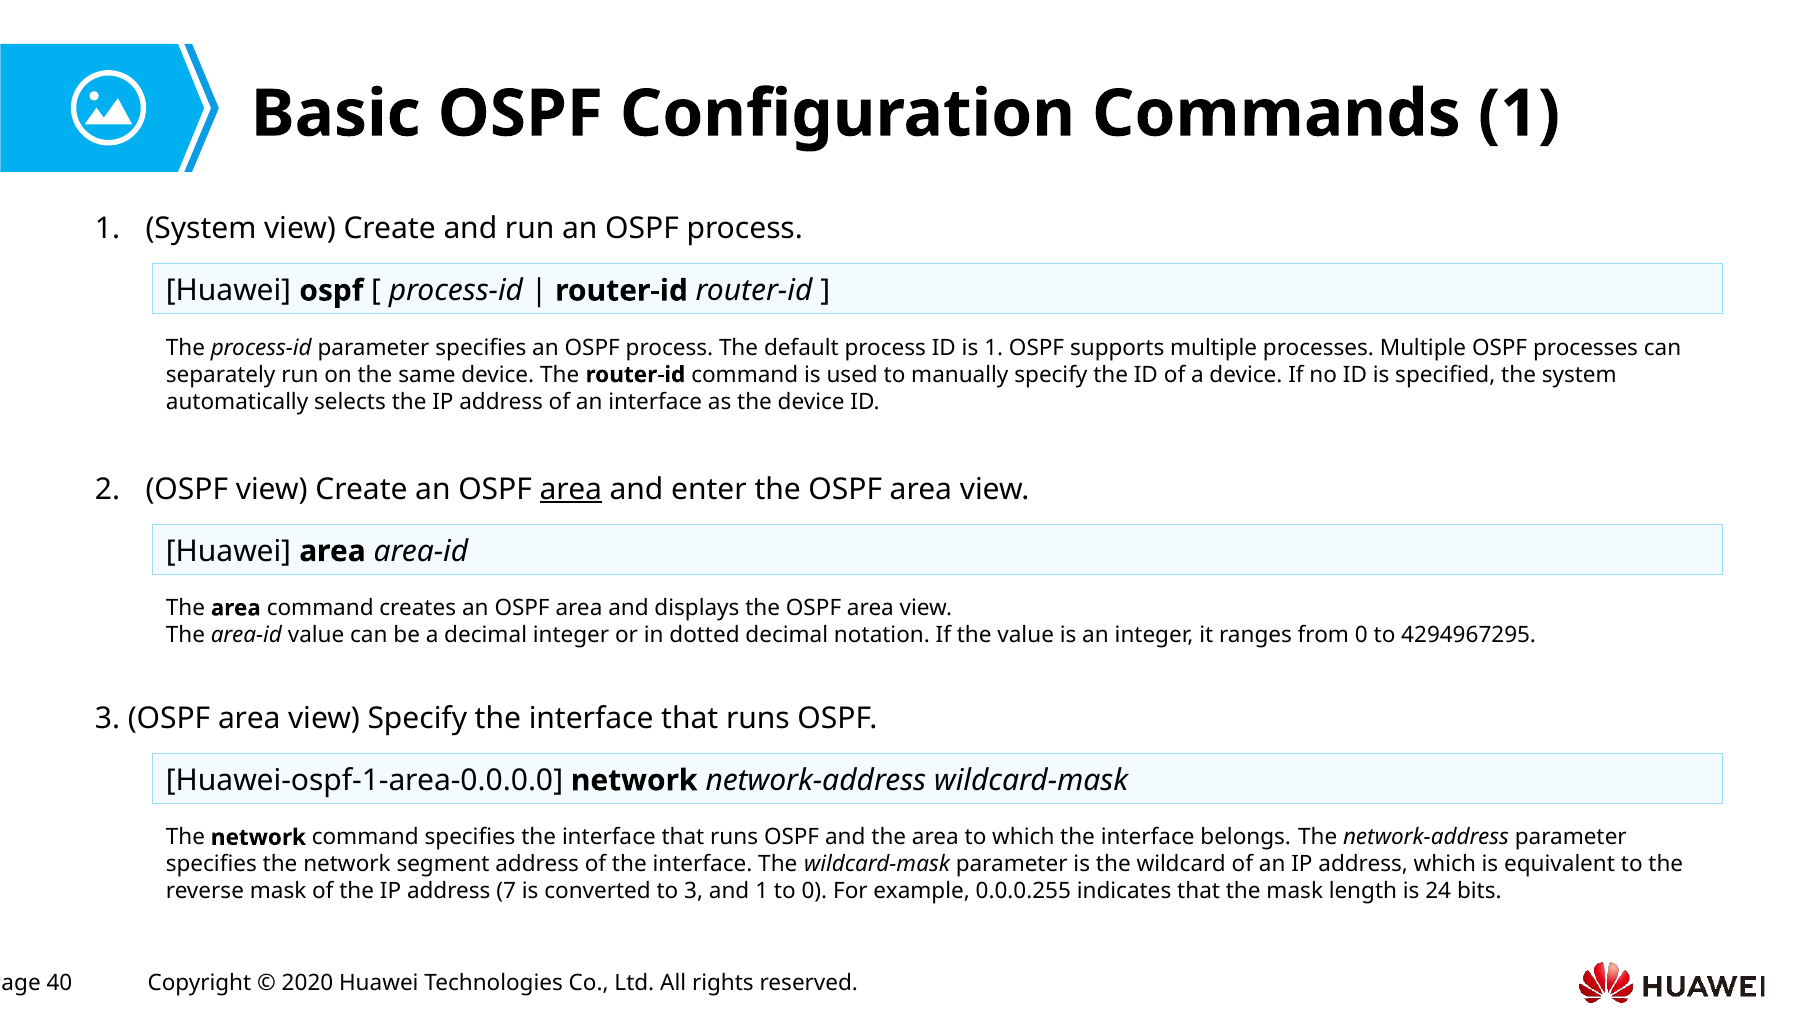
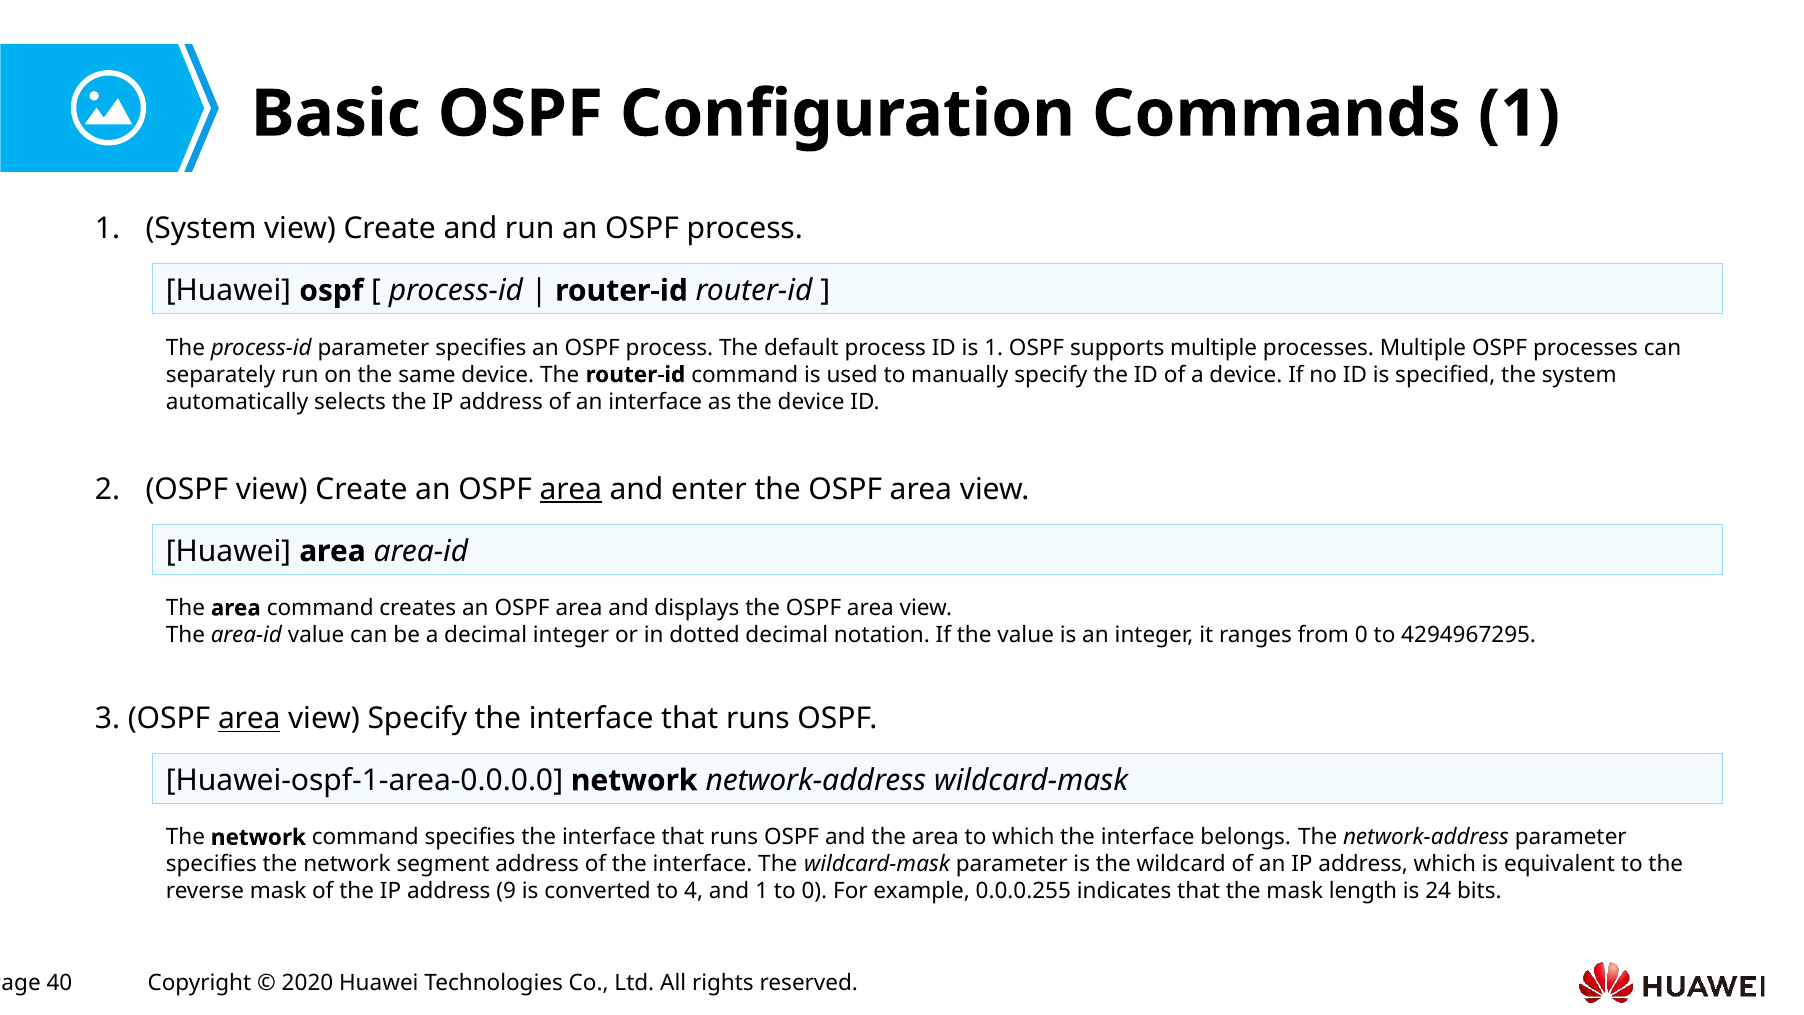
area at (249, 718) underline: none -> present
7: 7 -> 9
to 3: 3 -> 4
